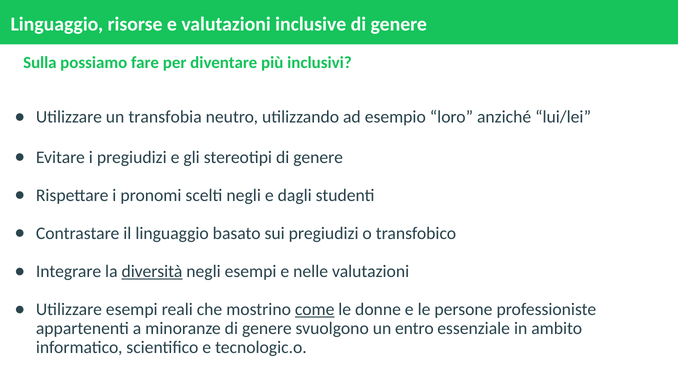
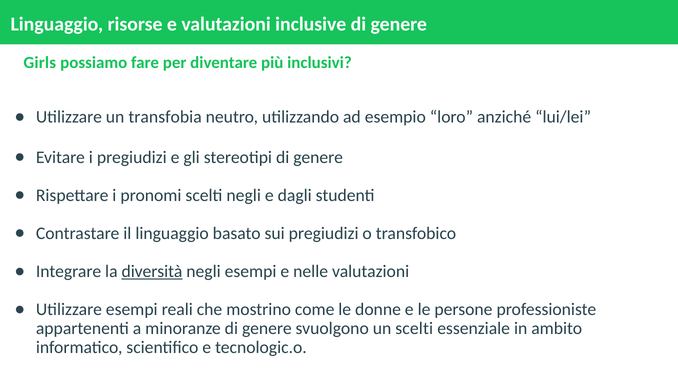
Sulla: Sulla -> Girls
come underline: present -> none
un entro: entro -> scelti
